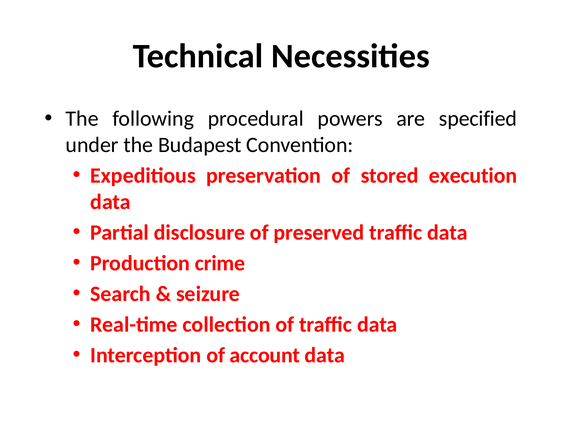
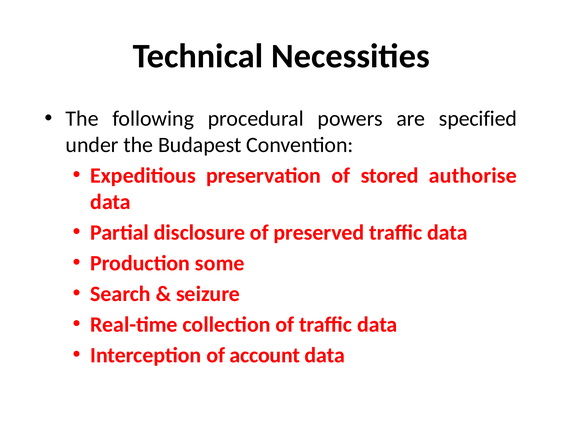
execution: execution -> authorise
crime: crime -> some
